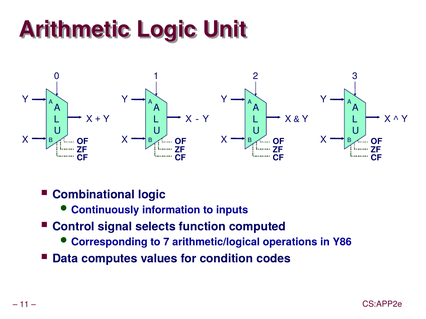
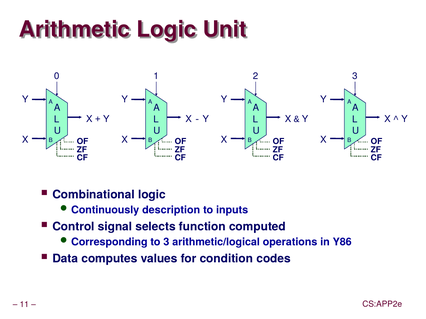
information: information -> description
to 7: 7 -> 3
